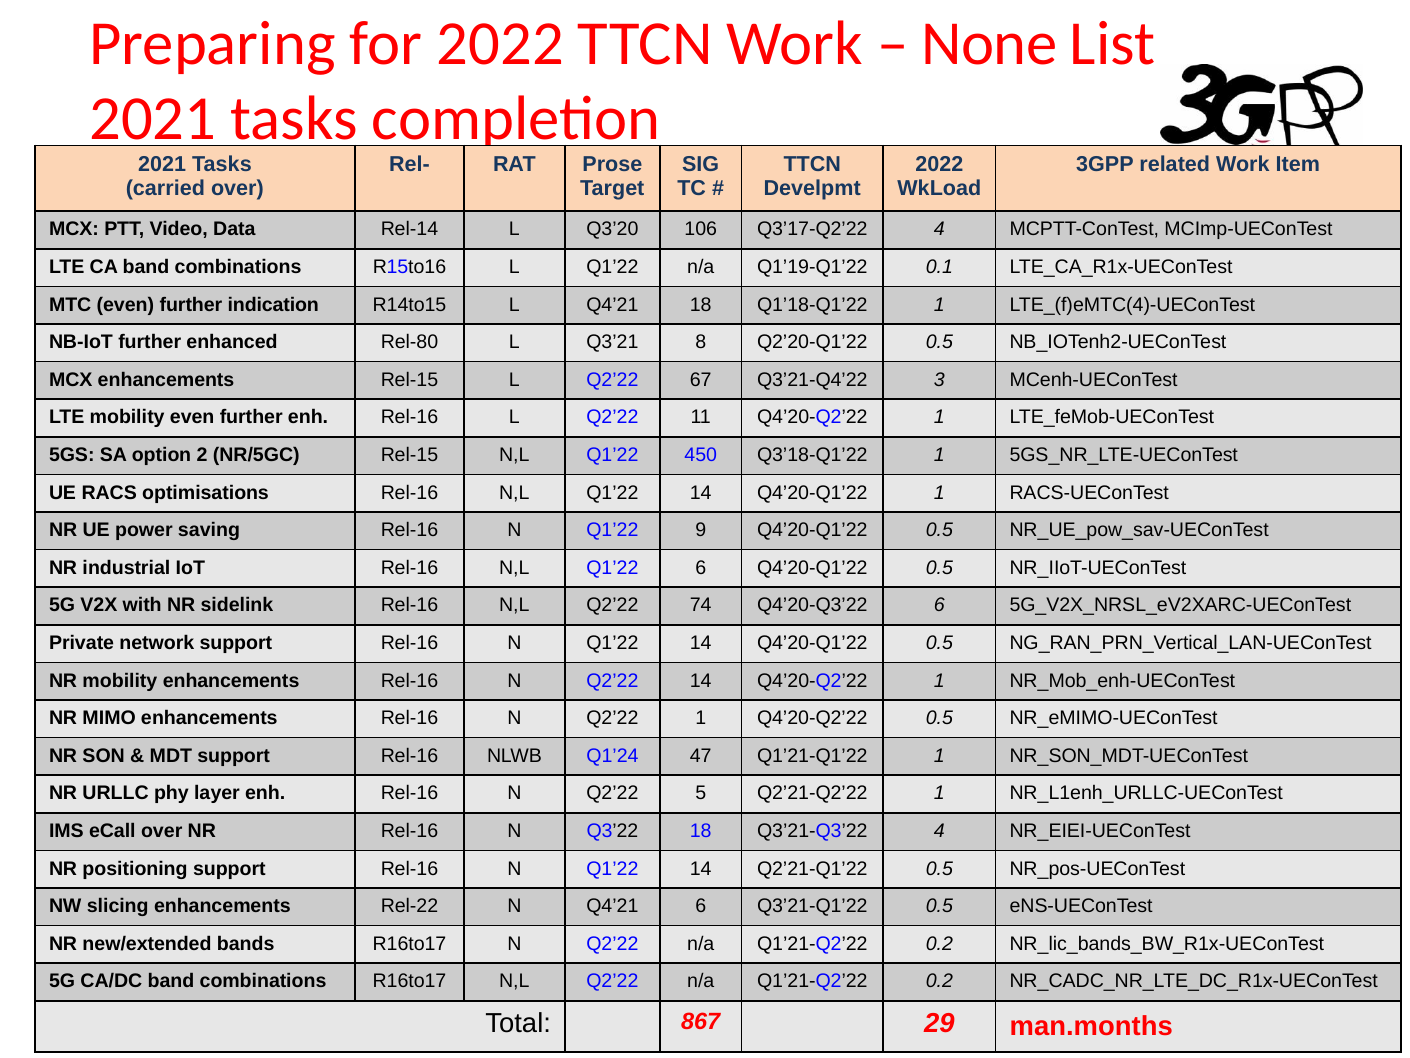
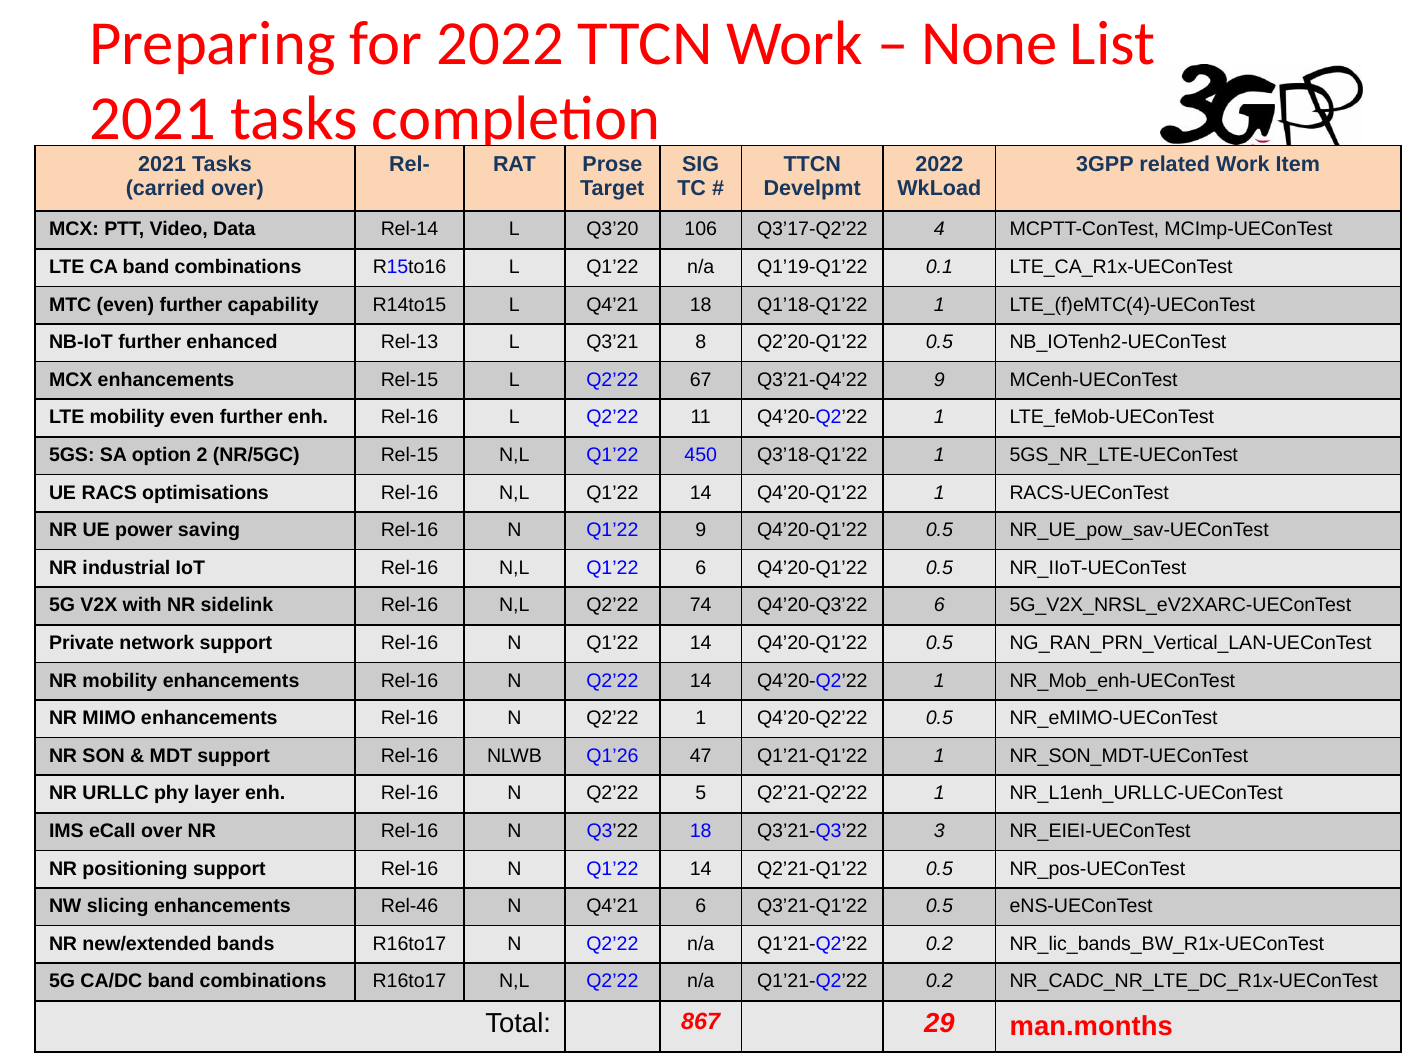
indication: indication -> capability
Rel-80: Rel-80 -> Rel-13
Q3’21-Q4’22 3: 3 -> 9
Q1’24: Q1’24 -> Q1’26
Q3’21-Q3’22 4: 4 -> 3
Rel-22: Rel-22 -> Rel-46
